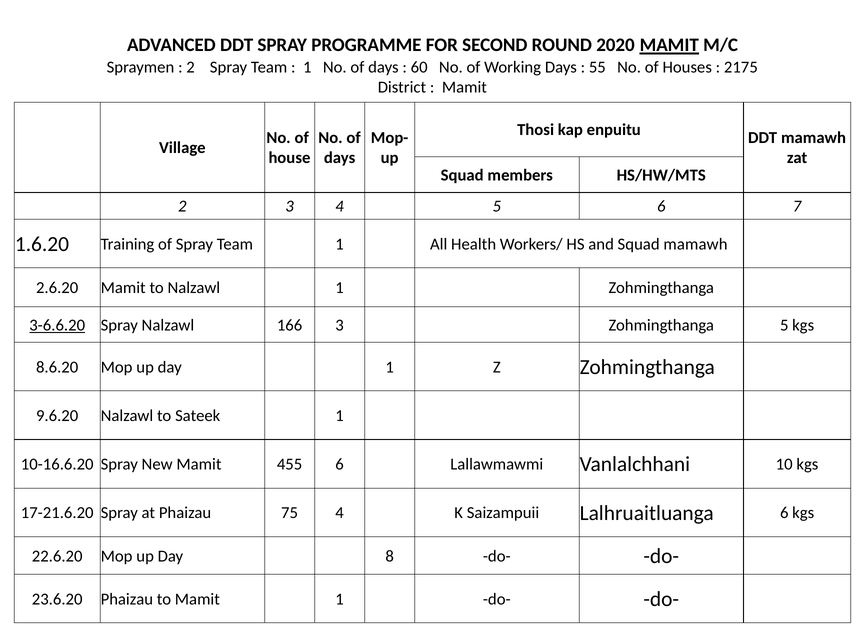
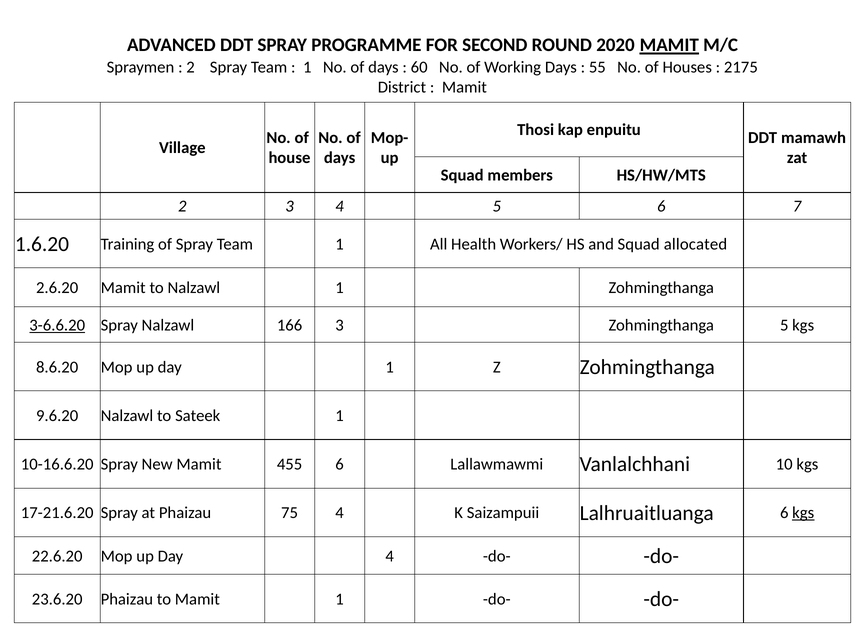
Squad mamawh: mamawh -> allocated
kgs at (803, 513) underline: none -> present
Day 8: 8 -> 4
